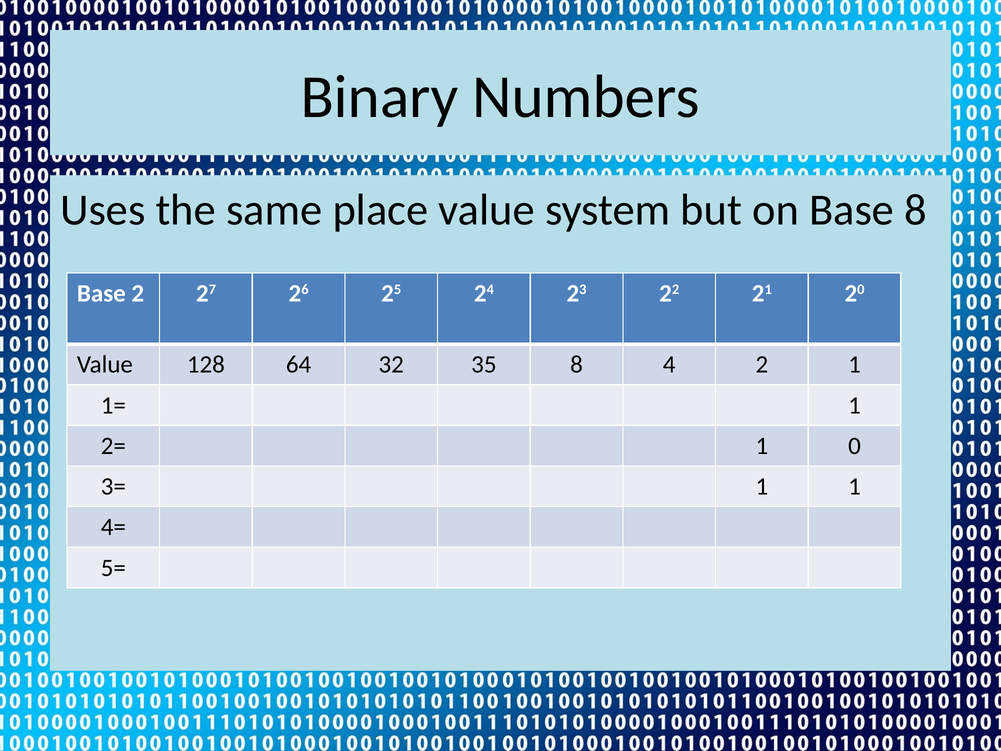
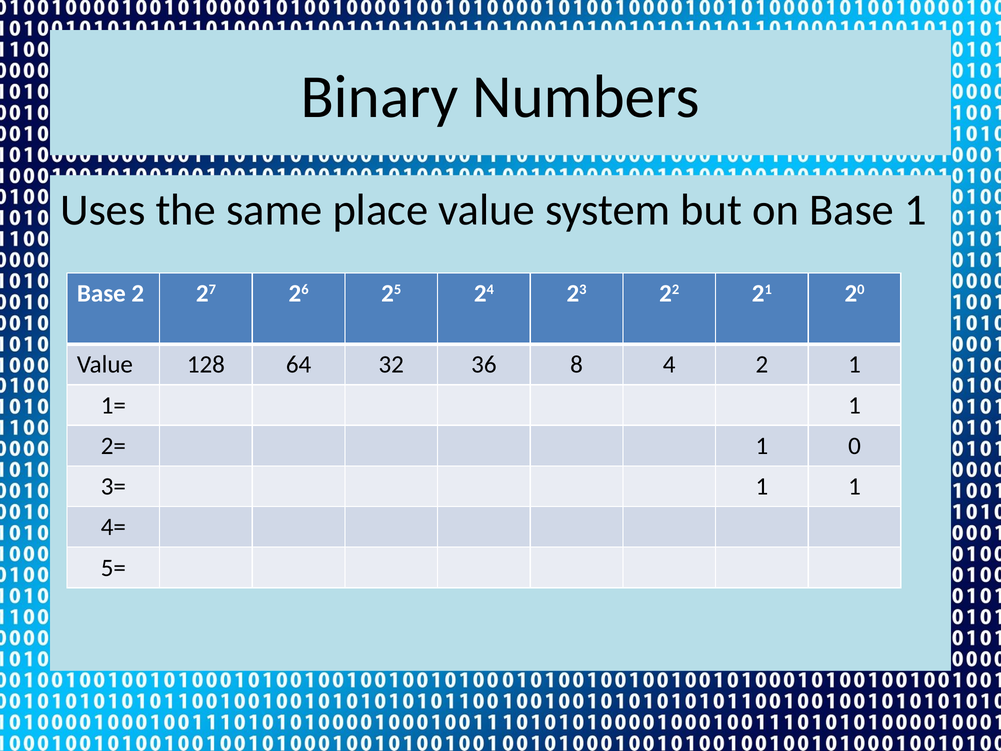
Base 8: 8 -> 1
35: 35 -> 36
